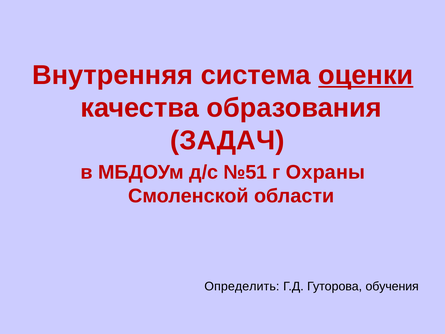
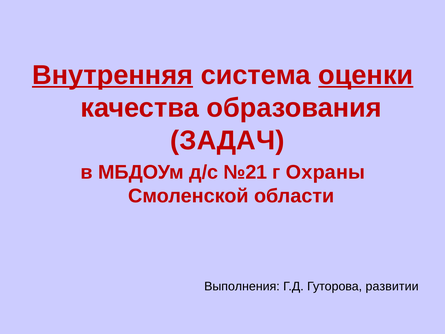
Внутренняя underline: none -> present
№51: №51 -> №21
Определить: Определить -> Выполнения
обучения: обучения -> развитии
